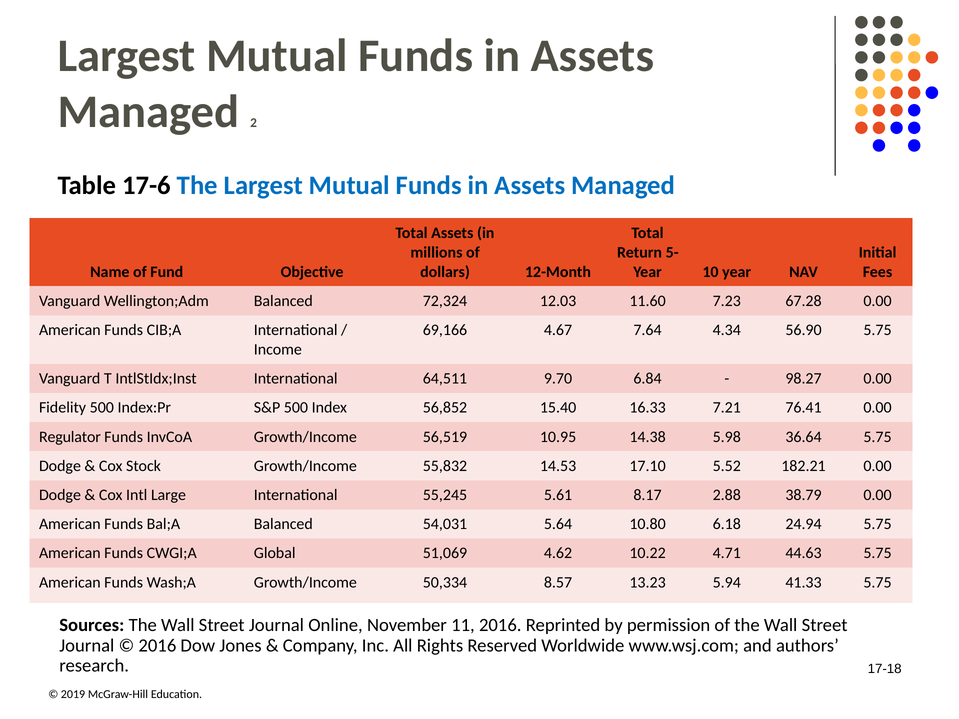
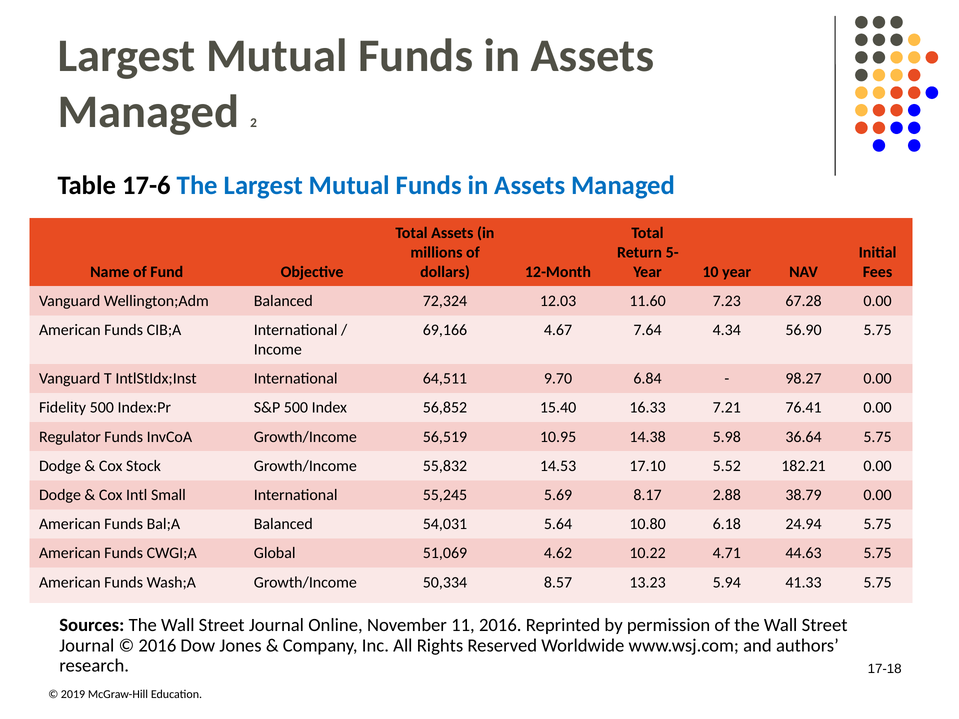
Large: Large -> Small
5.61: 5.61 -> 5.69
